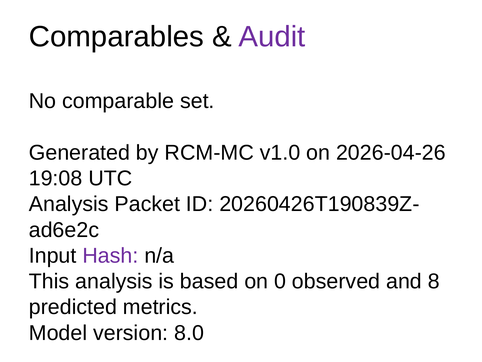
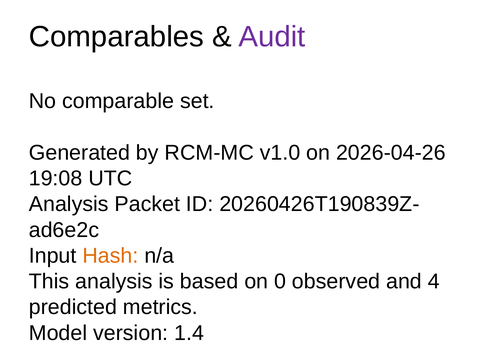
Hash colour: purple -> orange
8: 8 -> 4
8.0: 8.0 -> 1.4
